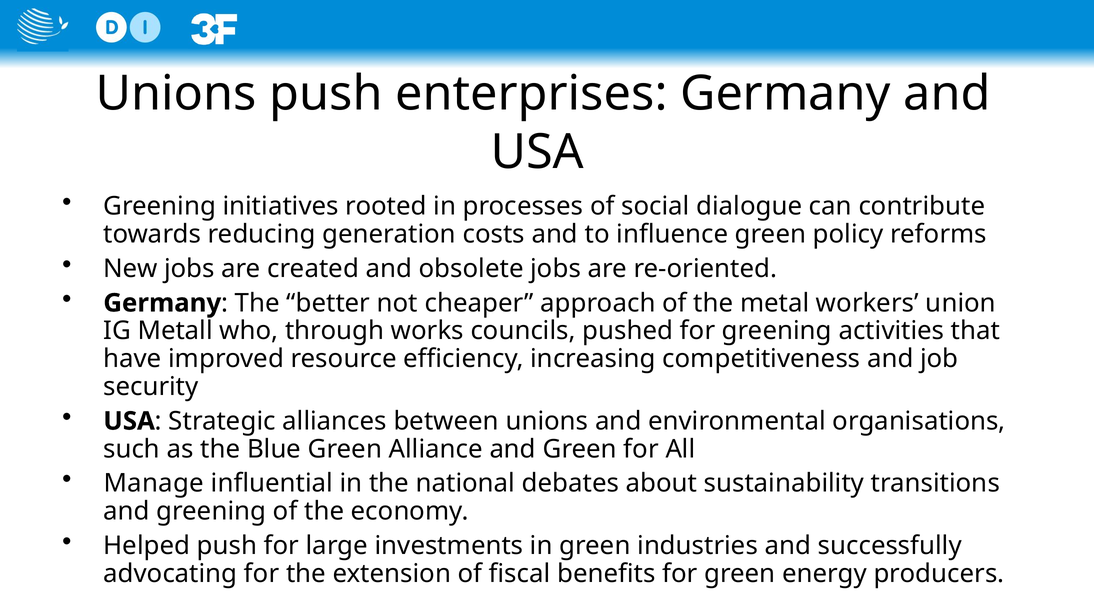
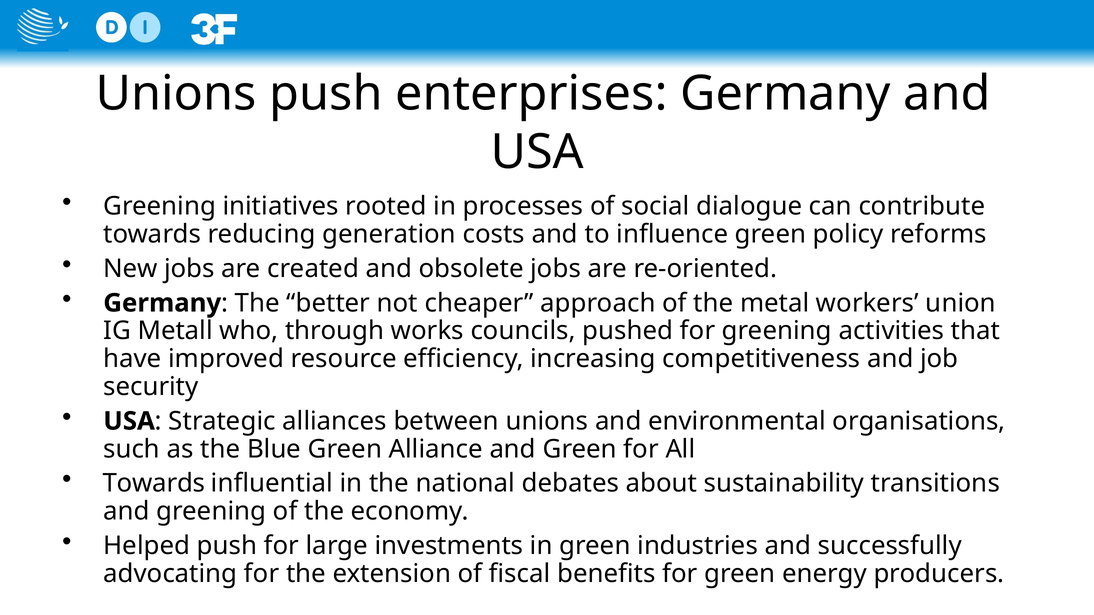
Manage at (154, 484): Manage -> Towards
